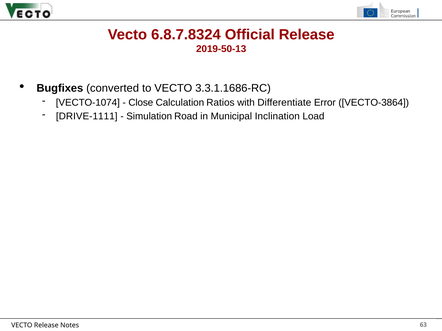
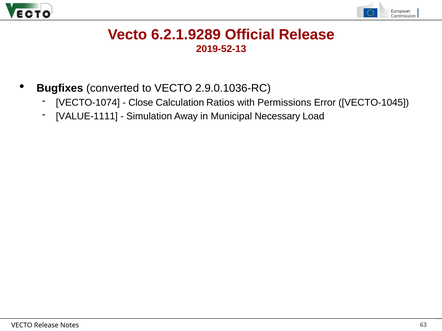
6.8.7.8324: 6.8.7.8324 -> 6.2.1.9289
2019-50-13: 2019-50-13 -> 2019-52-13
3.3.1.1686-RC: 3.3.1.1686-RC -> 2.9.0.1036-RC
Differentiate: Differentiate -> Permissions
VECTO-3864: VECTO-3864 -> VECTO-1045
DRIVE-1111: DRIVE-1111 -> VALUE-1111
Road: Road -> Away
Inclination: Inclination -> Necessary
